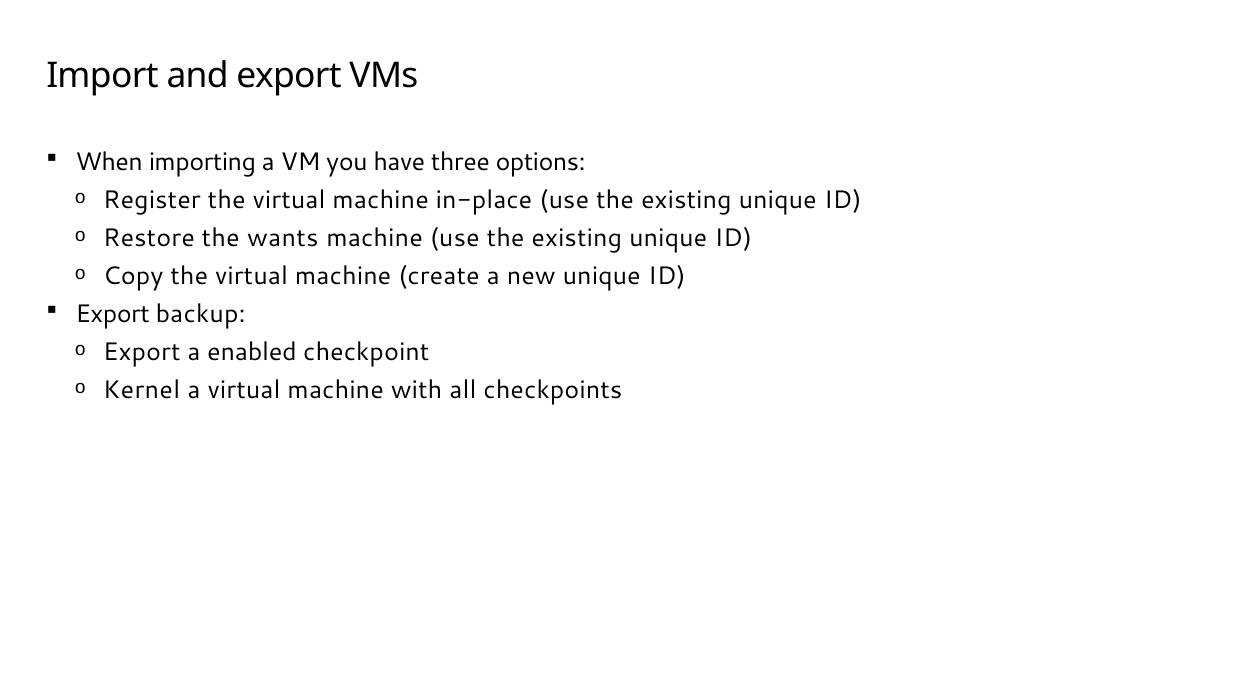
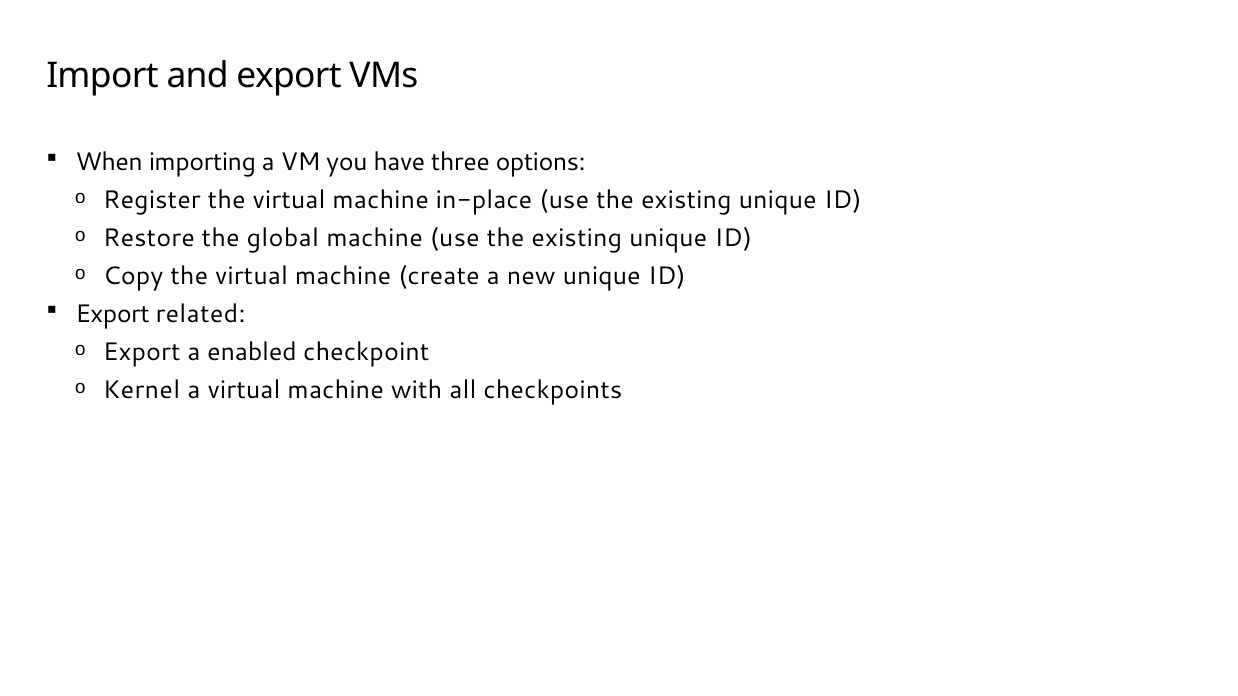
wants: wants -> global
backup: backup -> related
